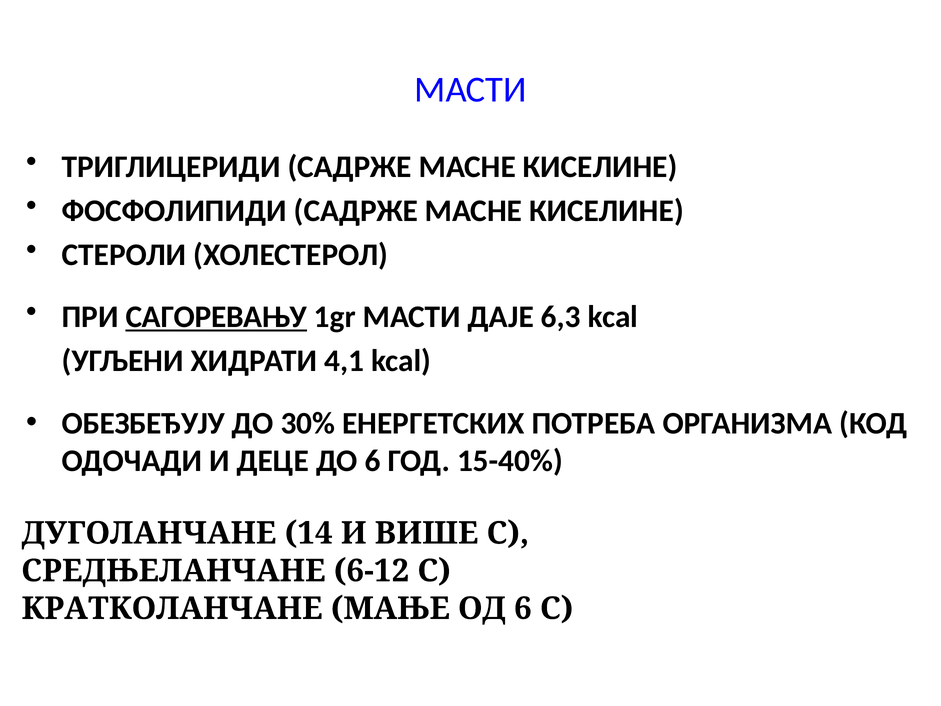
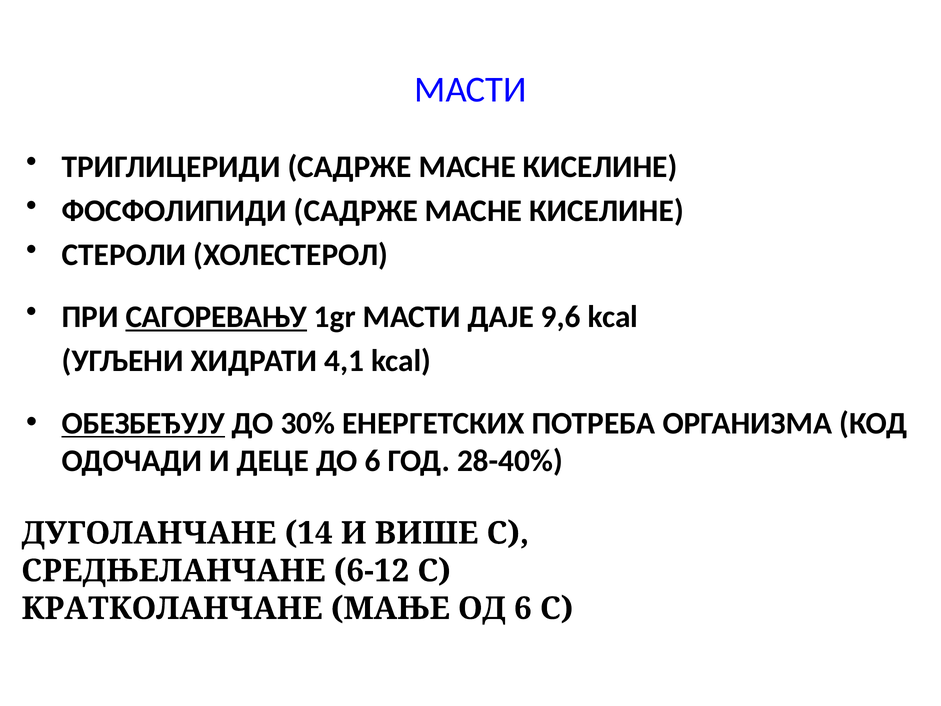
6,3: 6,3 -> 9,6
ОБЕЗБЕЂУЈУ underline: none -> present
15-40%: 15-40% -> 28-40%
